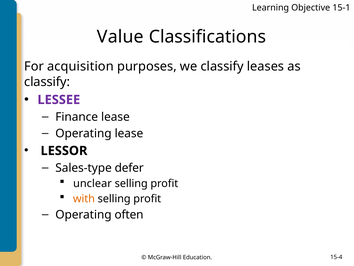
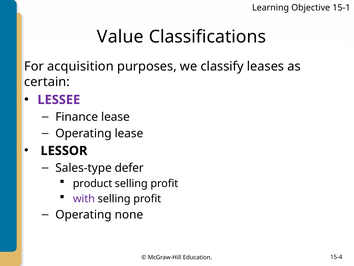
classify at (47, 82): classify -> certain
unclear: unclear -> product
with colour: orange -> purple
often: often -> none
